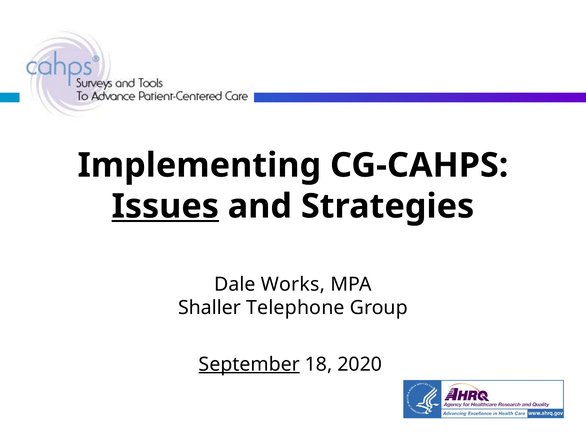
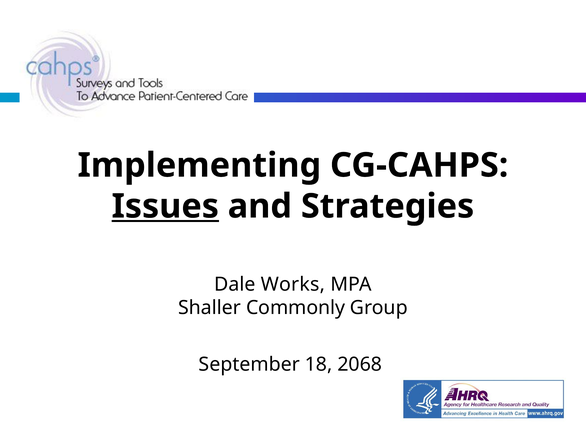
Telephone: Telephone -> Commonly
September underline: present -> none
2020: 2020 -> 2068
